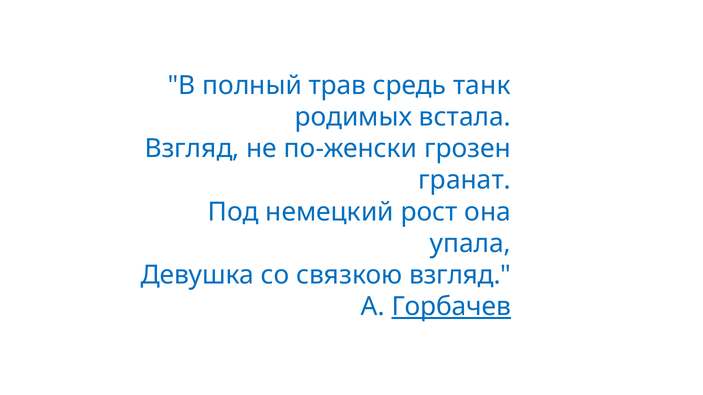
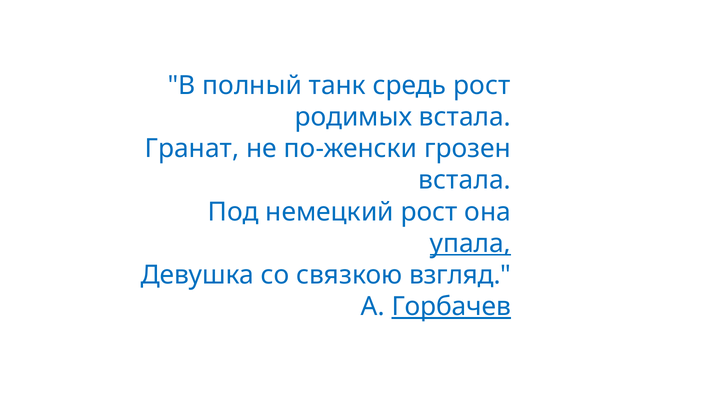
трав: трав -> танк
средь танк: танк -> рост
Взгляд at (192, 149): Взгляд -> Гранат
гранат at (465, 180): гранат -> встала
упала underline: none -> present
